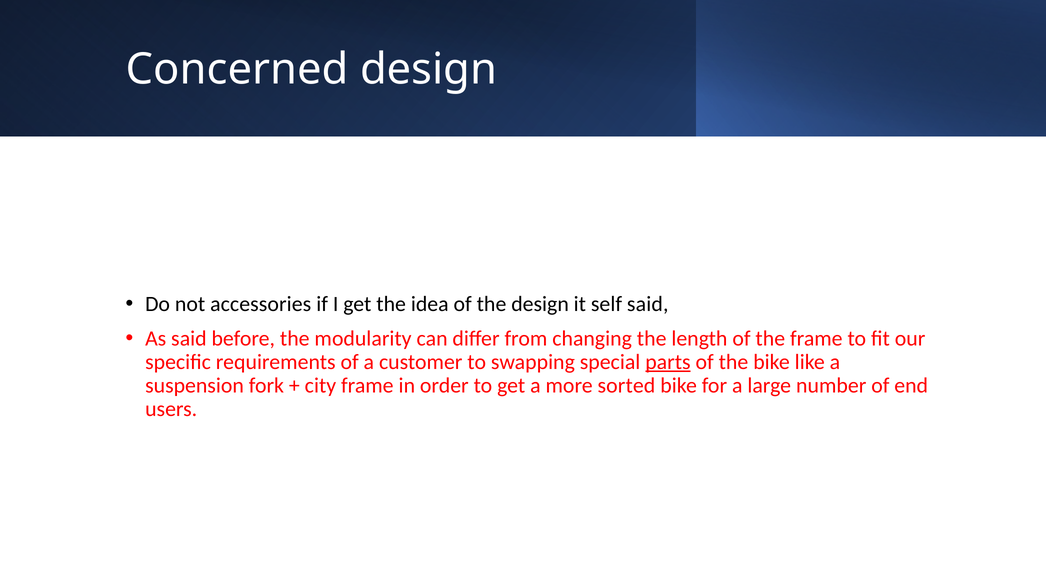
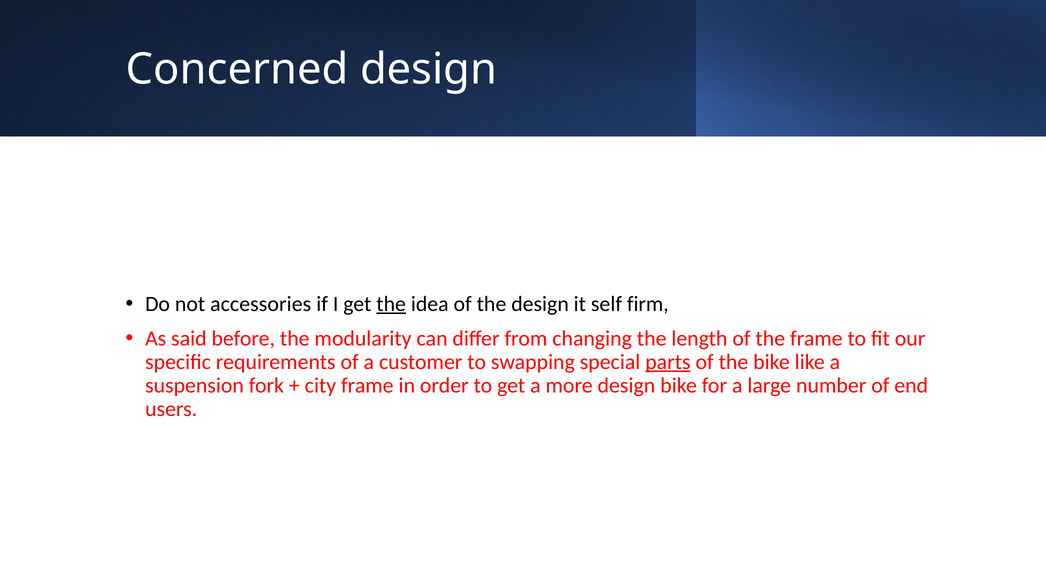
the at (391, 304) underline: none -> present
self said: said -> firm
more sorted: sorted -> design
